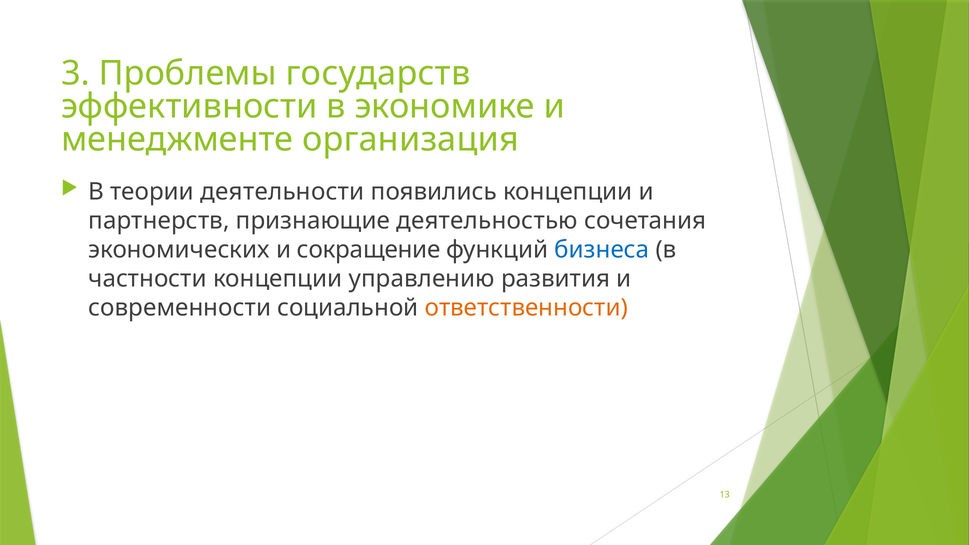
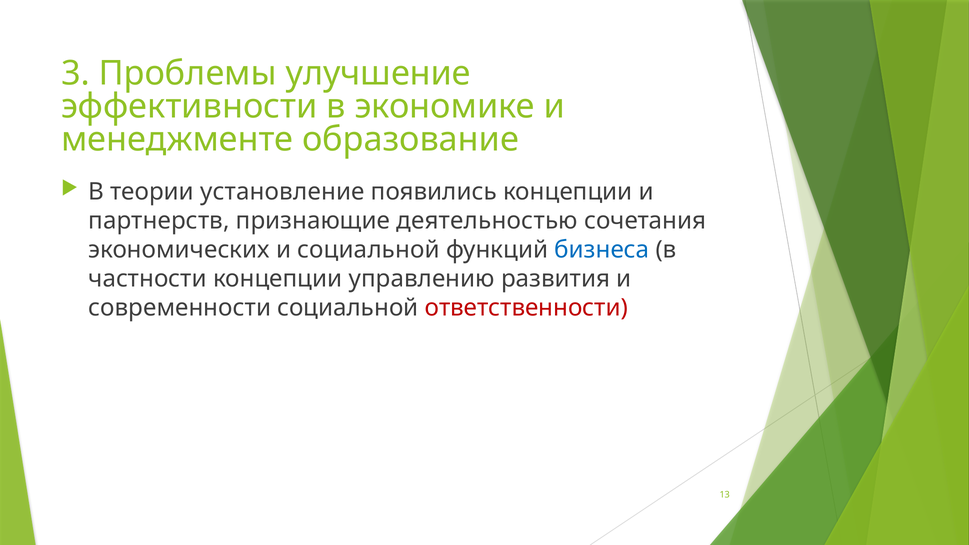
государств: государств -> улучшение
организация: организация -> образование
деятельности: деятельности -> установление
и сокращение: сокращение -> социальной
ответственности colour: orange -> red
